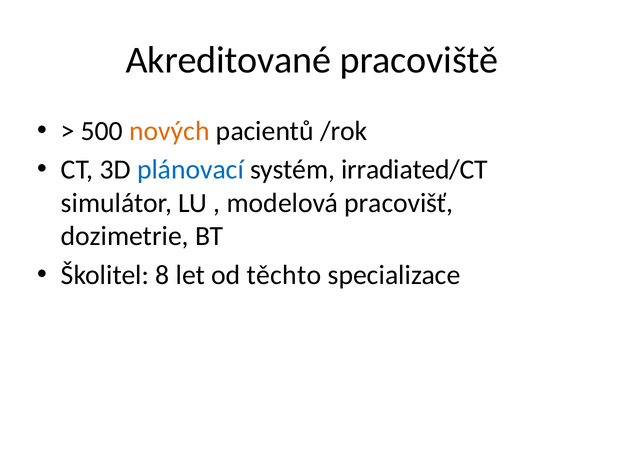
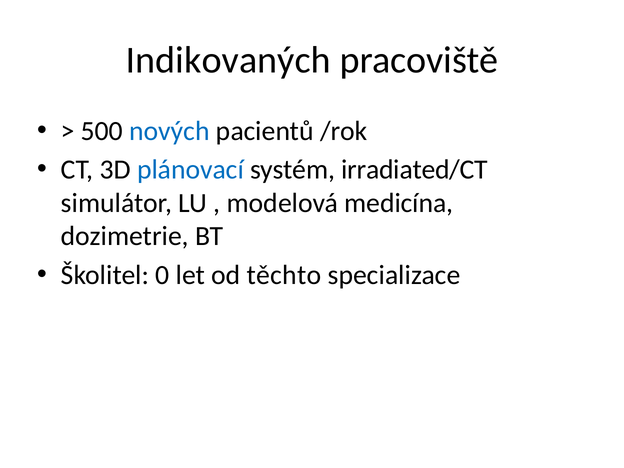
Akreditované: Akreditované -> Indikovaných
nových colour: orange -> blue
pracovišť: pracovišť -> medicína
8: 8 -> 0
